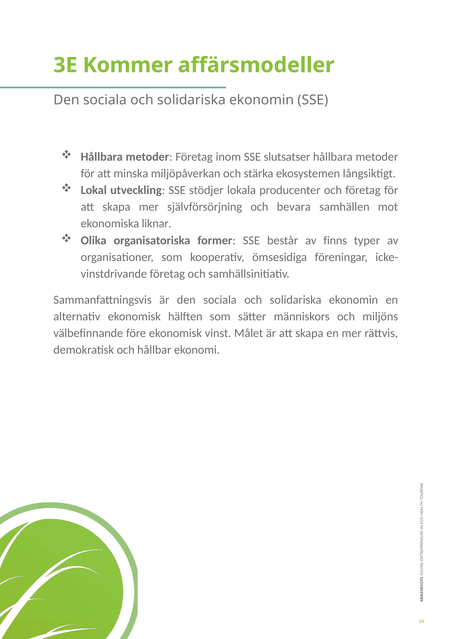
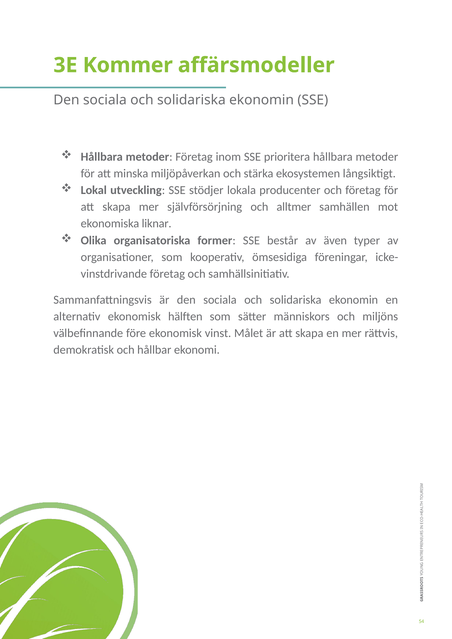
slutsatser: slutsatser -> prioritera
bevara: bevara -> alltmer
finns: finns -> även
